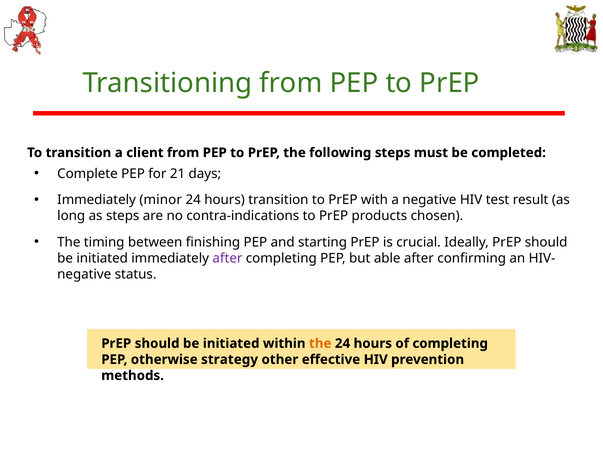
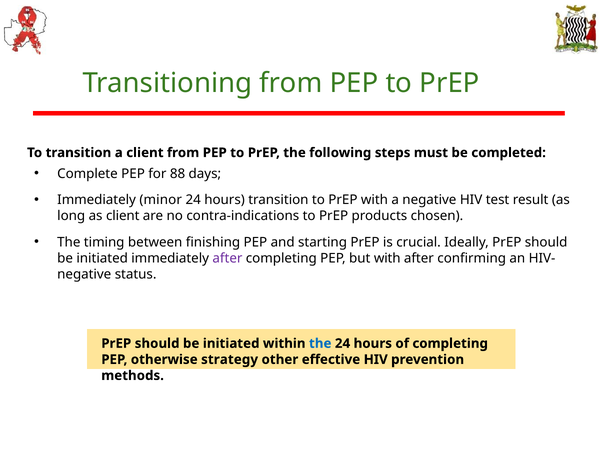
21: 21 -> 88
as steps: steps -> client
but able: able -> with
the at (320, 344) colour: orange -> blue
